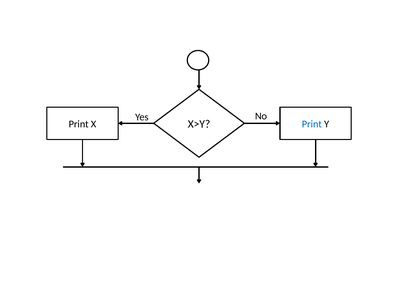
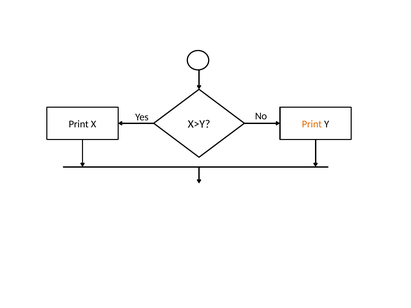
Print at (312, 124) colour: blue -> orange
